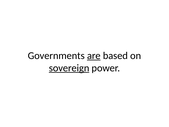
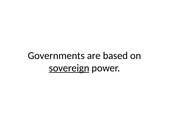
are underline: present -> none
